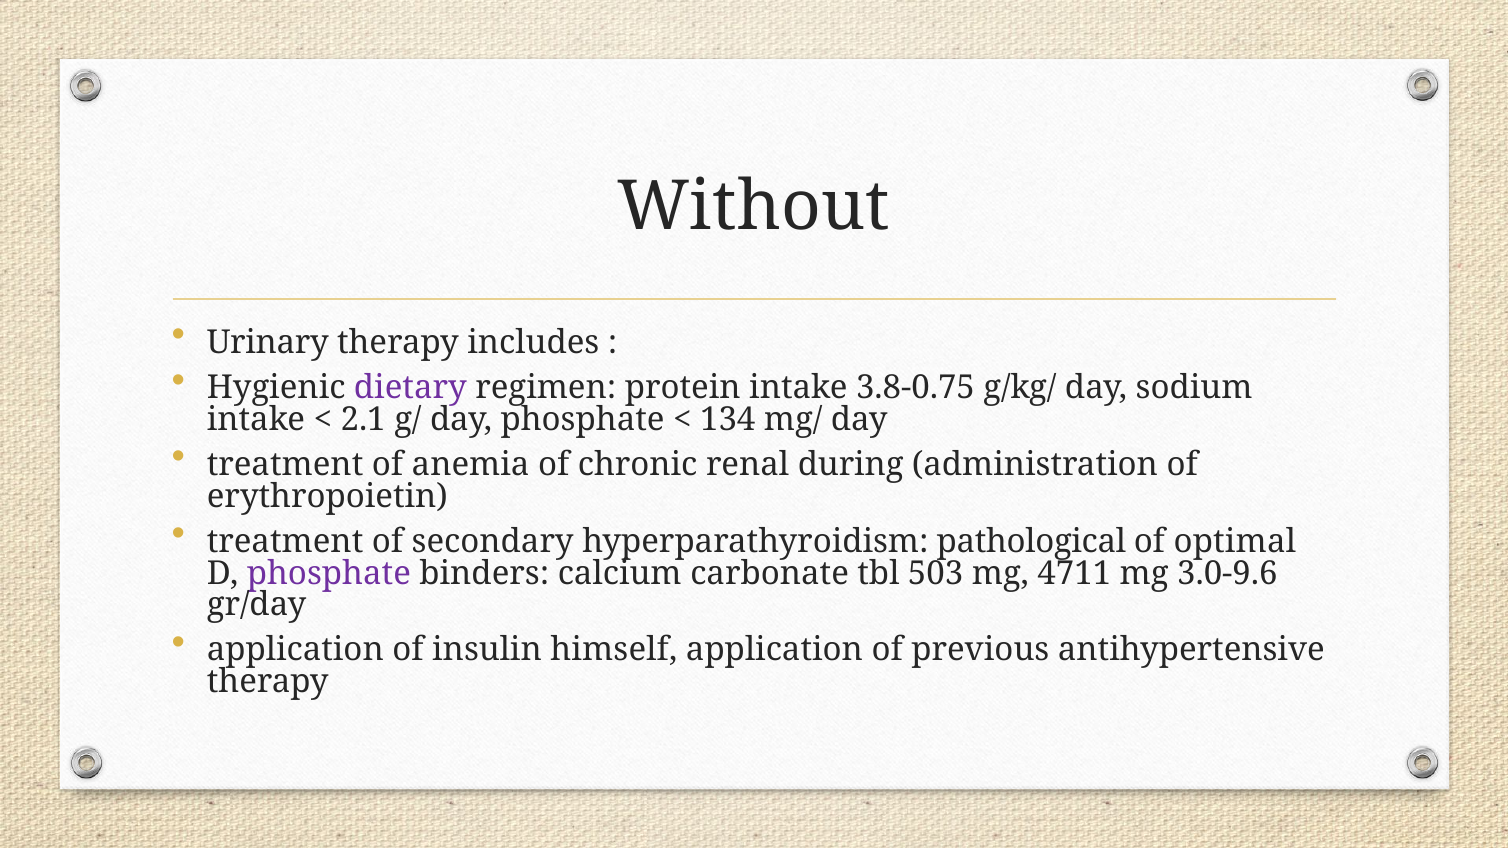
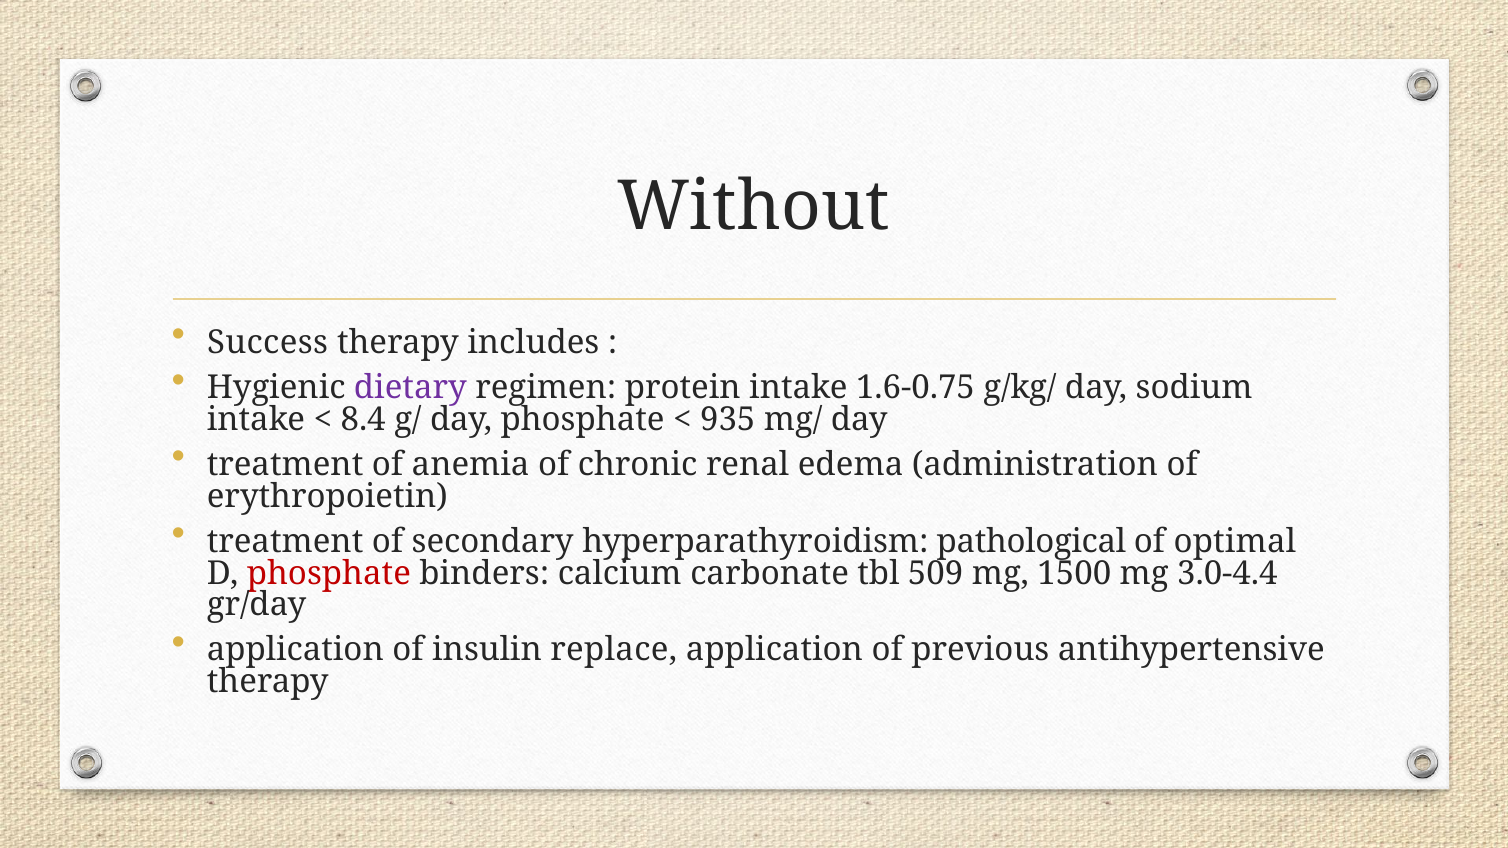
Urinary: Urinary -> Success
3.8-0.75: 3.8-0.75 -> 1.6-0.75
2.1: 2.1 -> 8.4
134: 134 -> 935
during: during -> edema
phosphate at (329, 573) colour: purple -> red
503: 503 -> 509
4711: 4711 -> 1500
3.0-9.6: 3.0-9.6 -> 3.0-4.4
himself: himself -> replace
